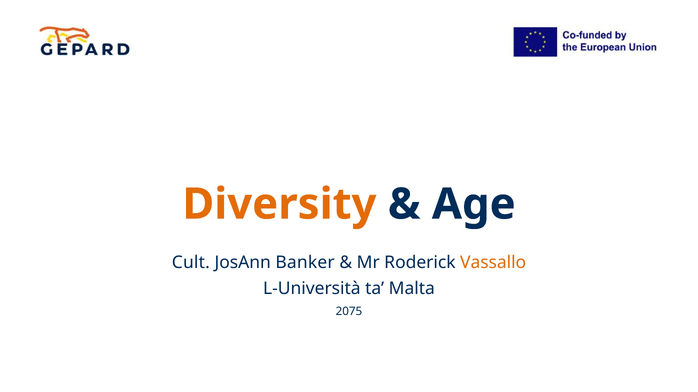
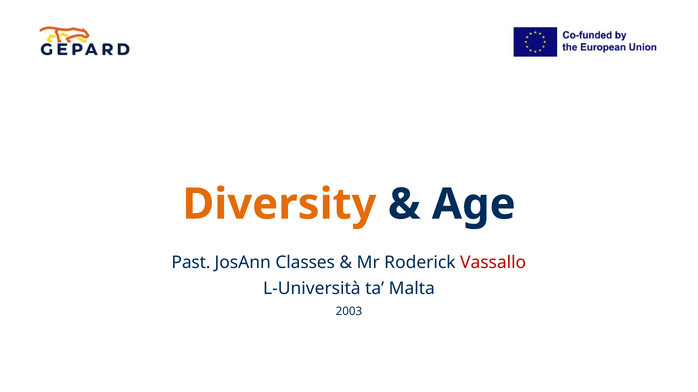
Cult: Cult -> Past
Banker: Banker -> Classes
Vassallo colour: orange -> red
2075: 2075 -> 2003
